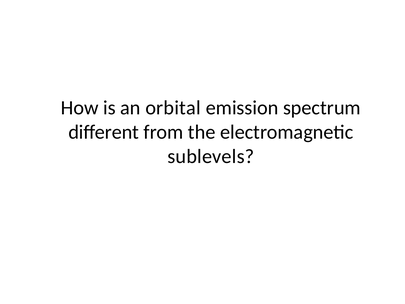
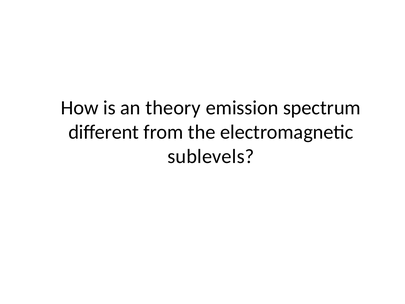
orbital: orbital -> theory
